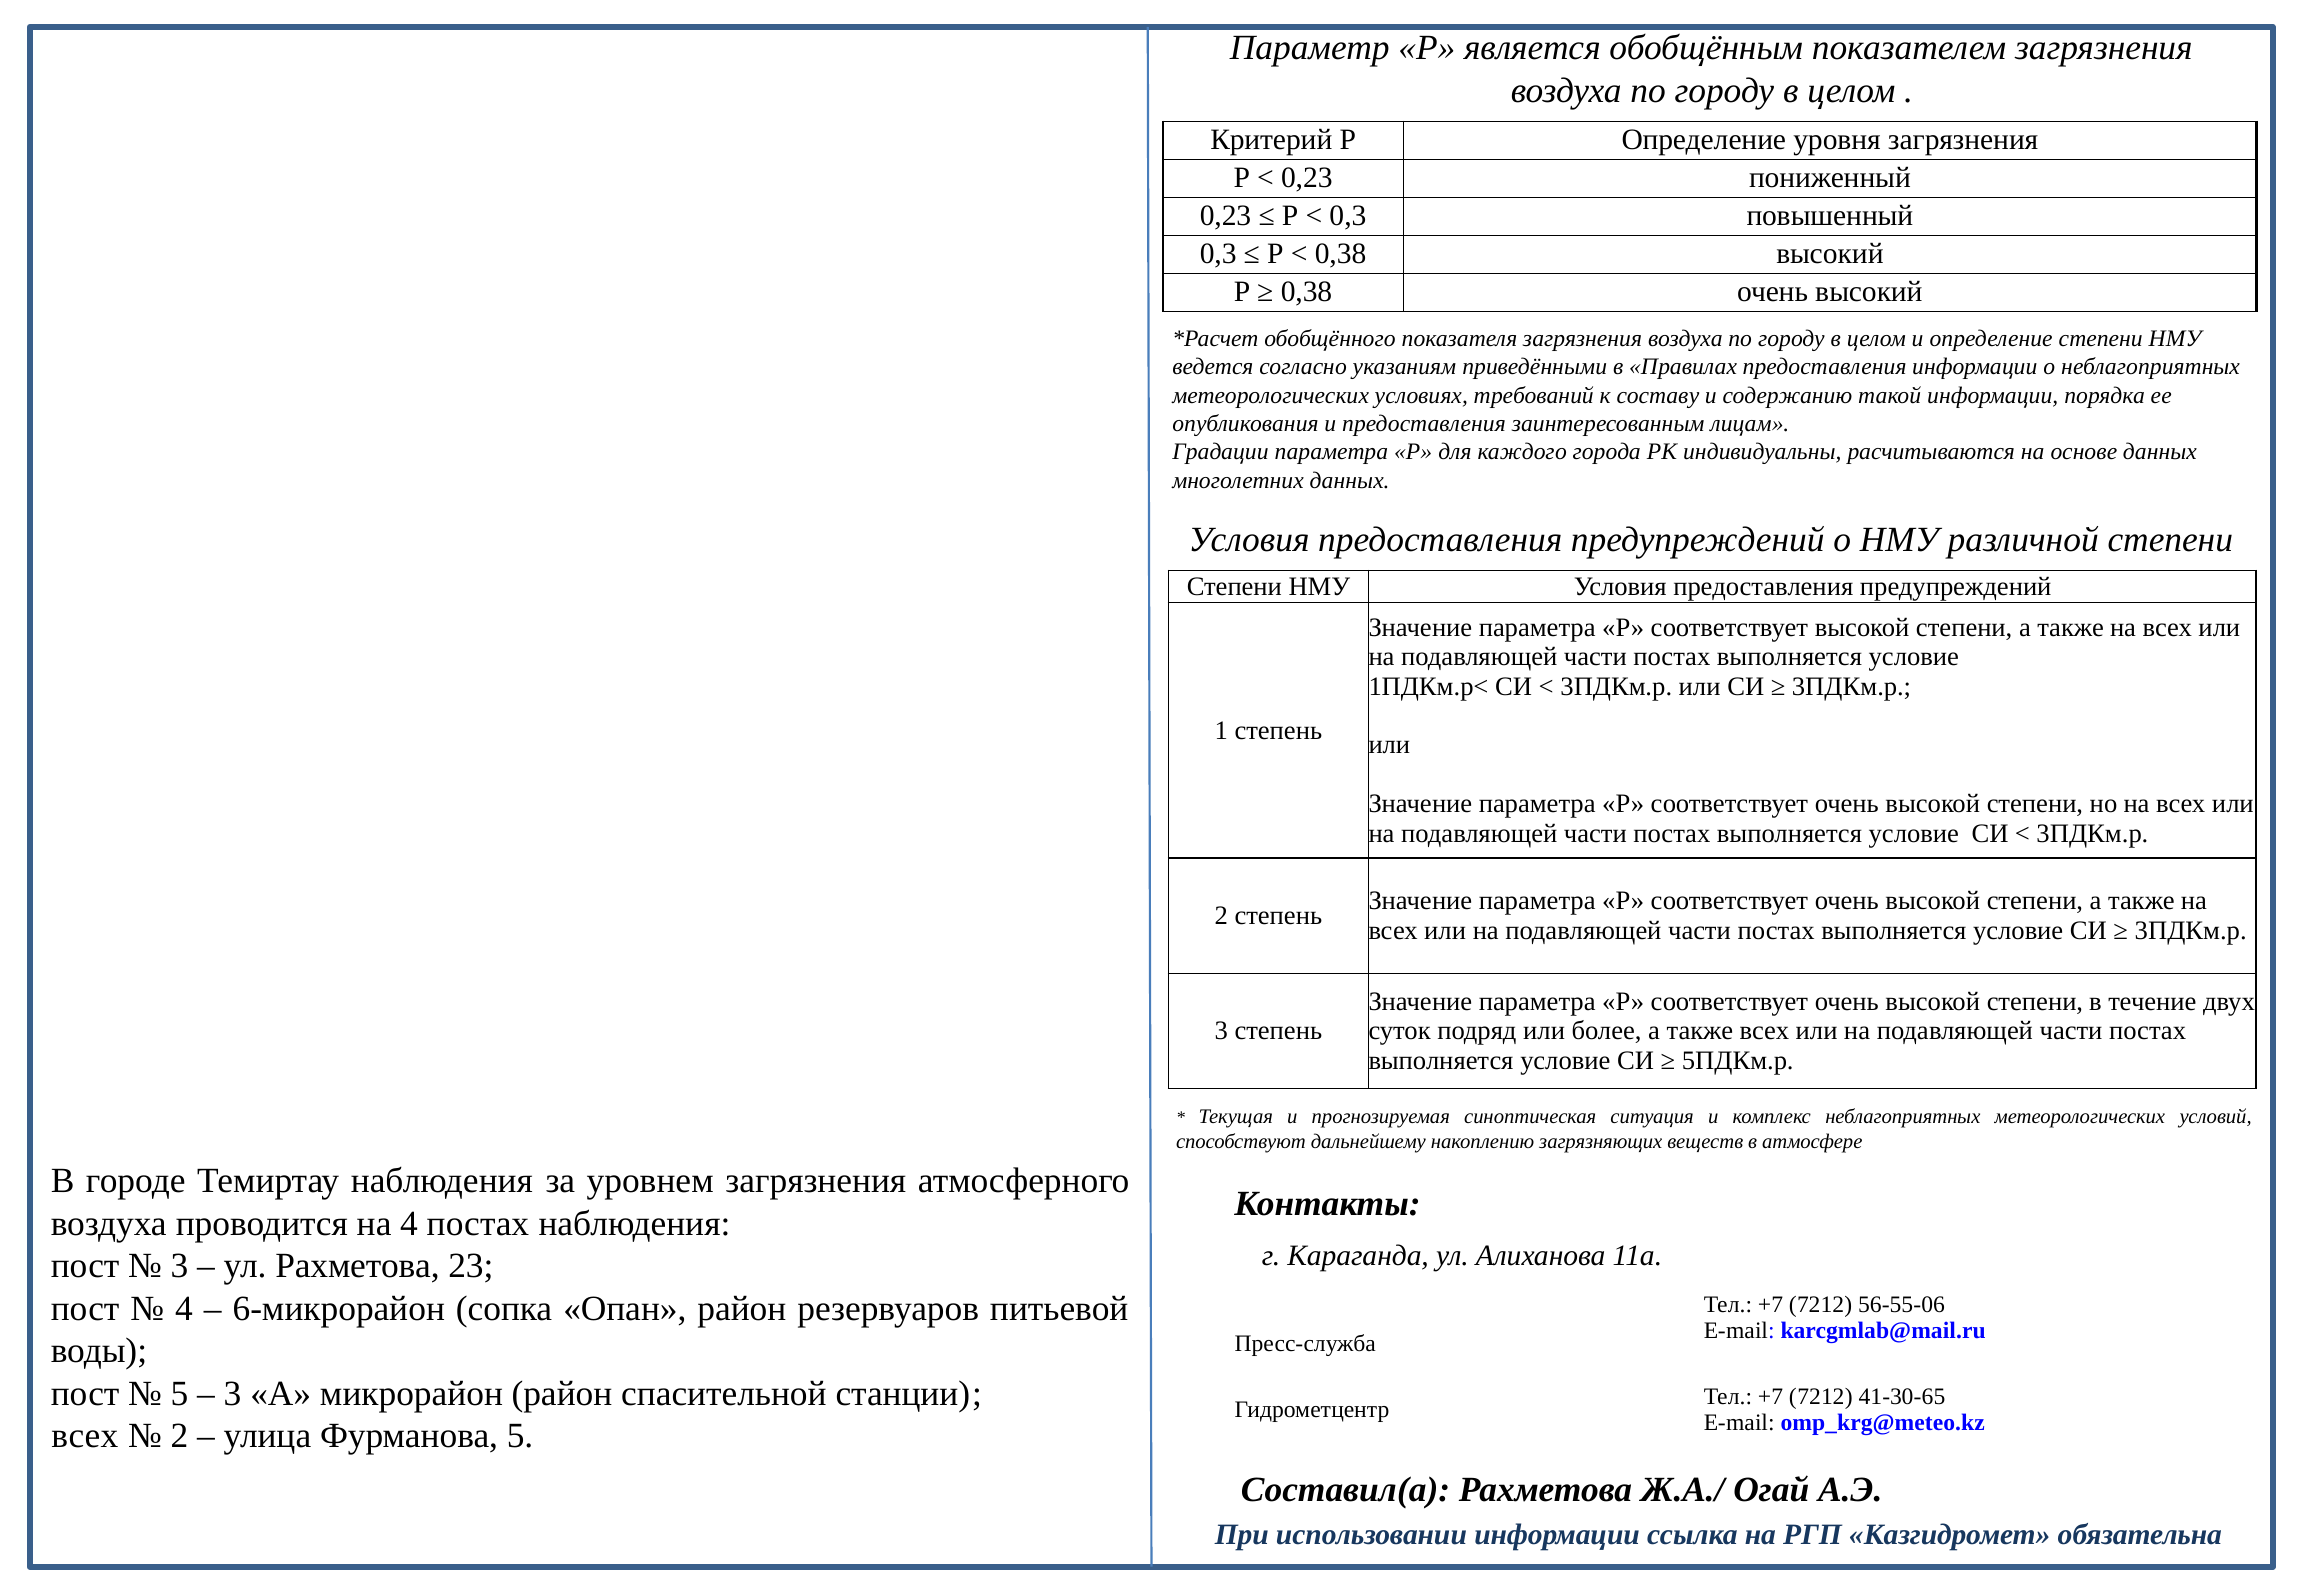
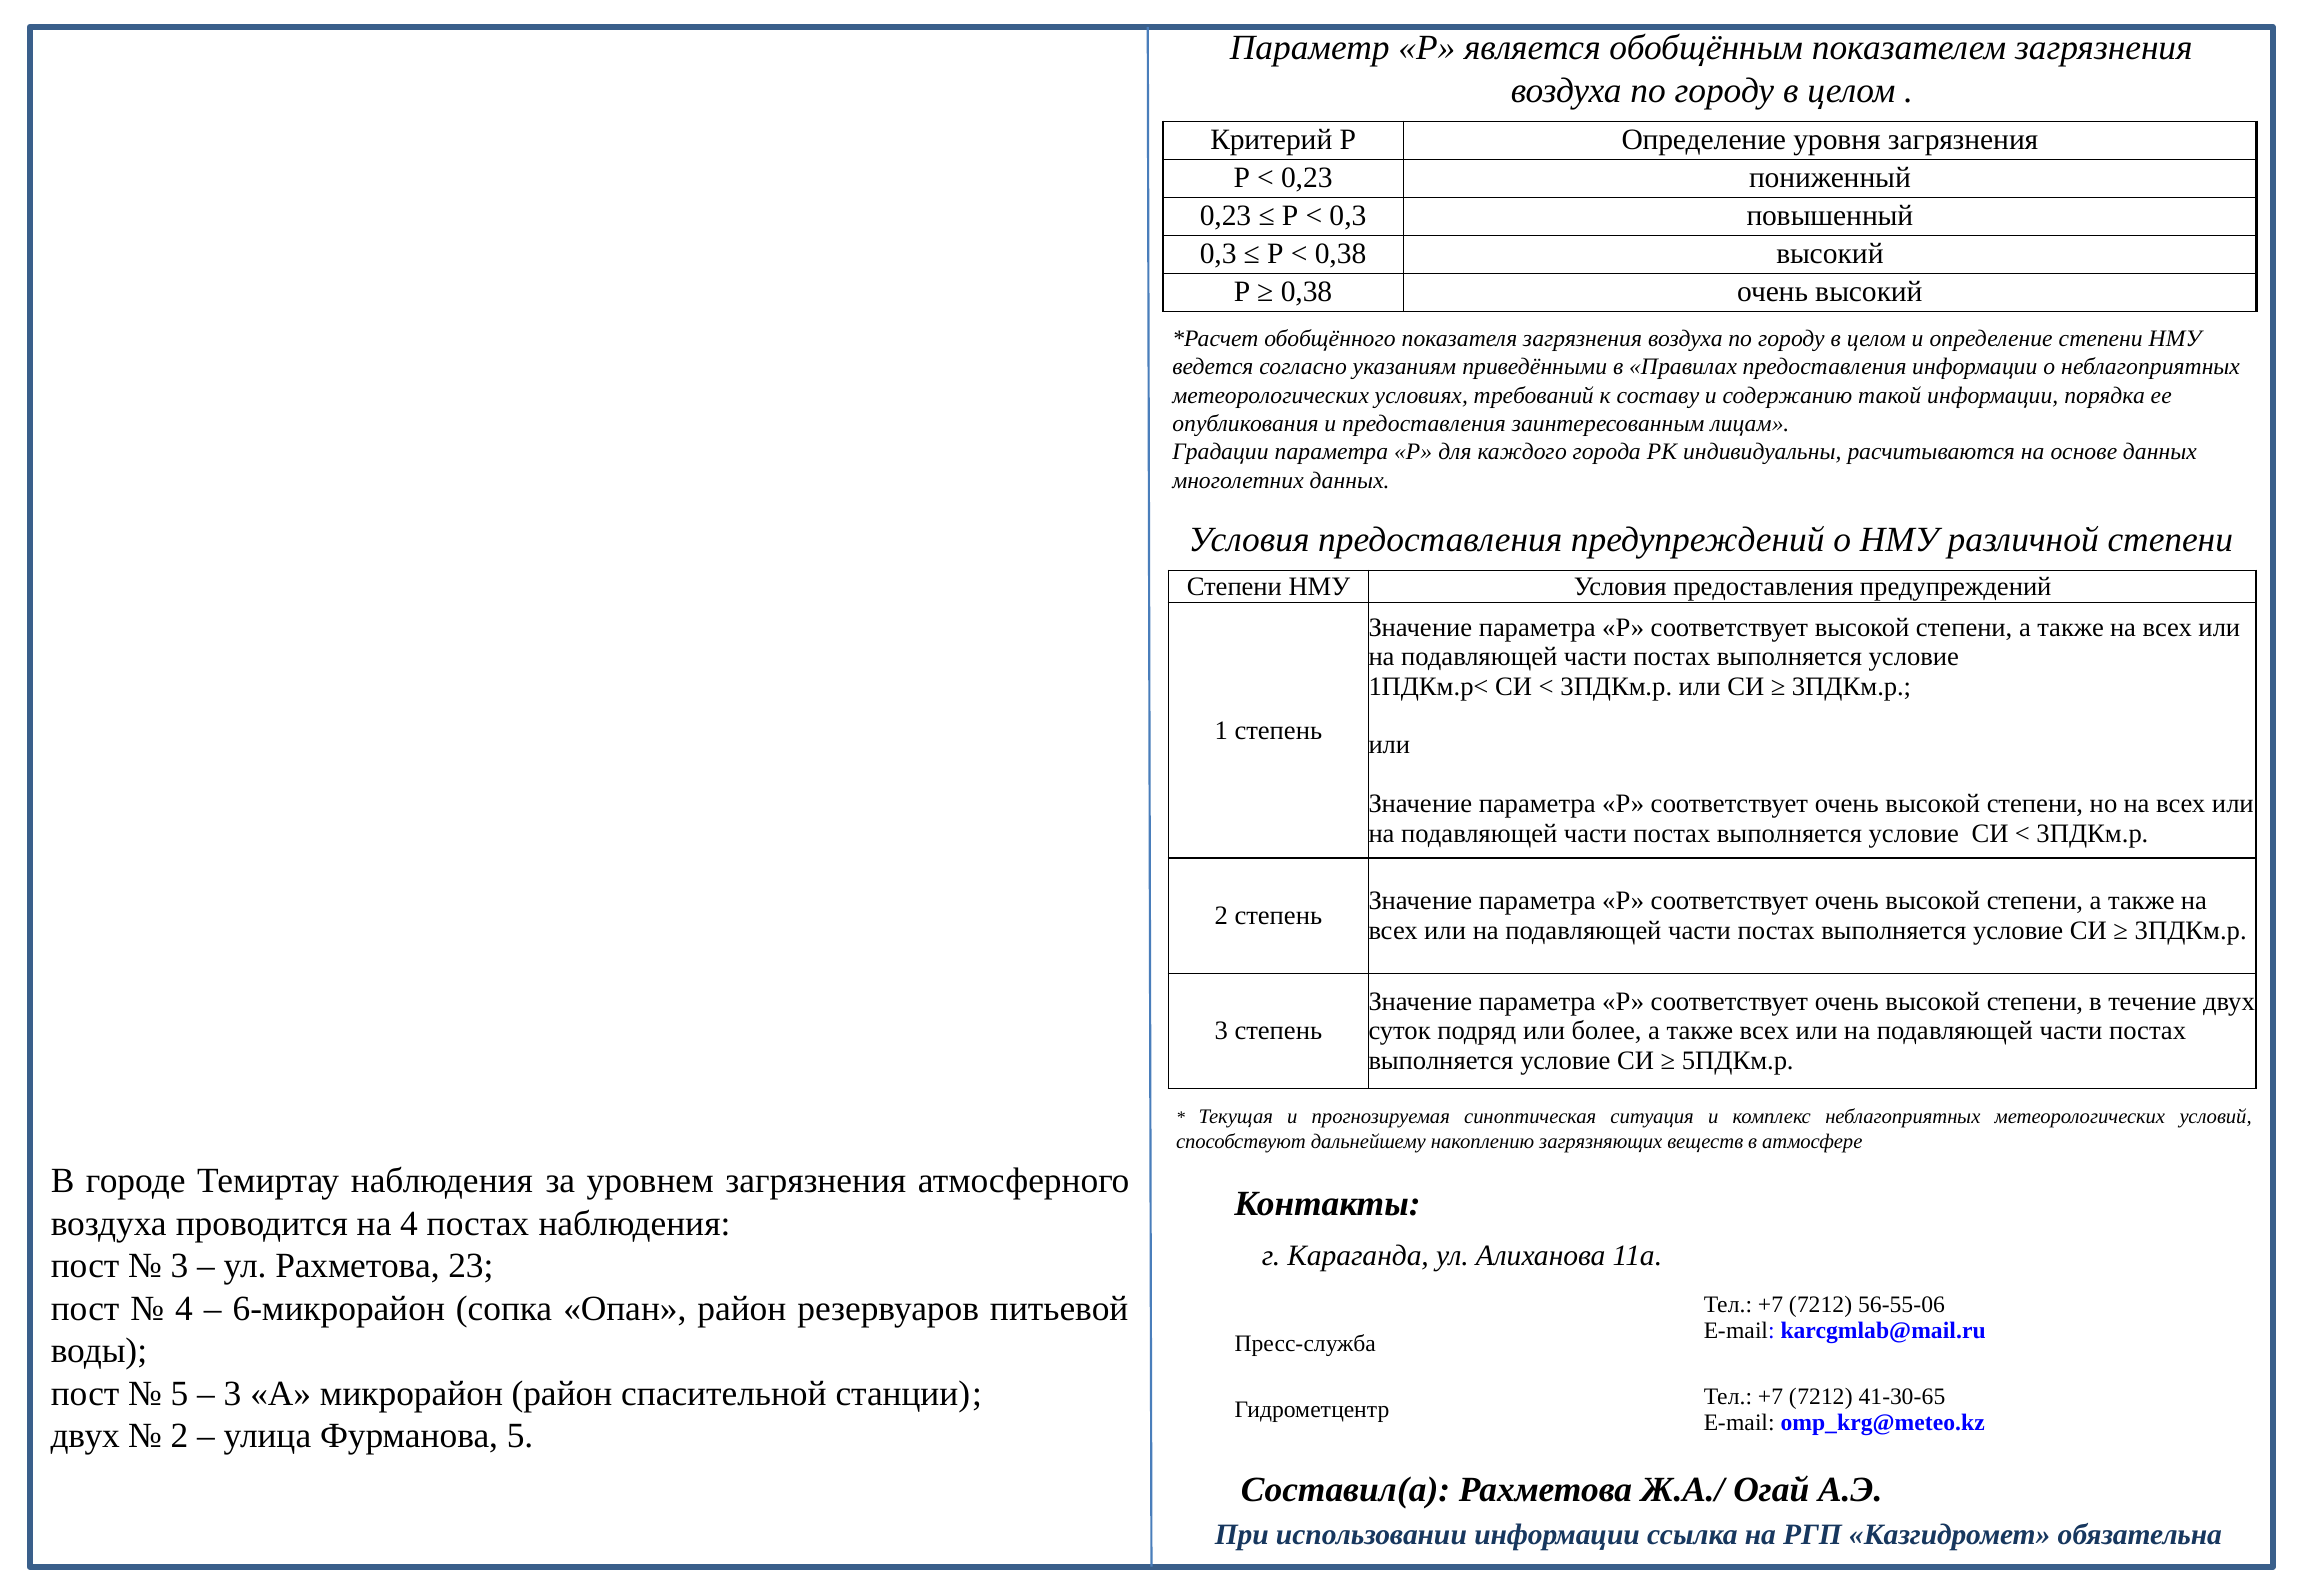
всех at (85, 1436): всех -> двух
